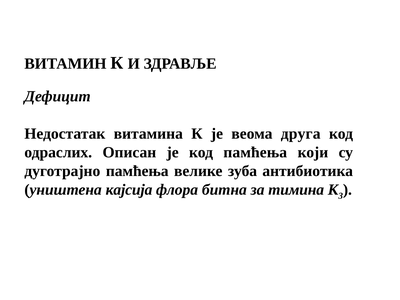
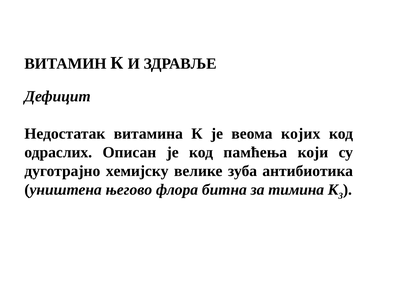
друга: друга -> којих
дуготрајно памћења: памћења -> хемијску
кајсија: кајсија -> његово
